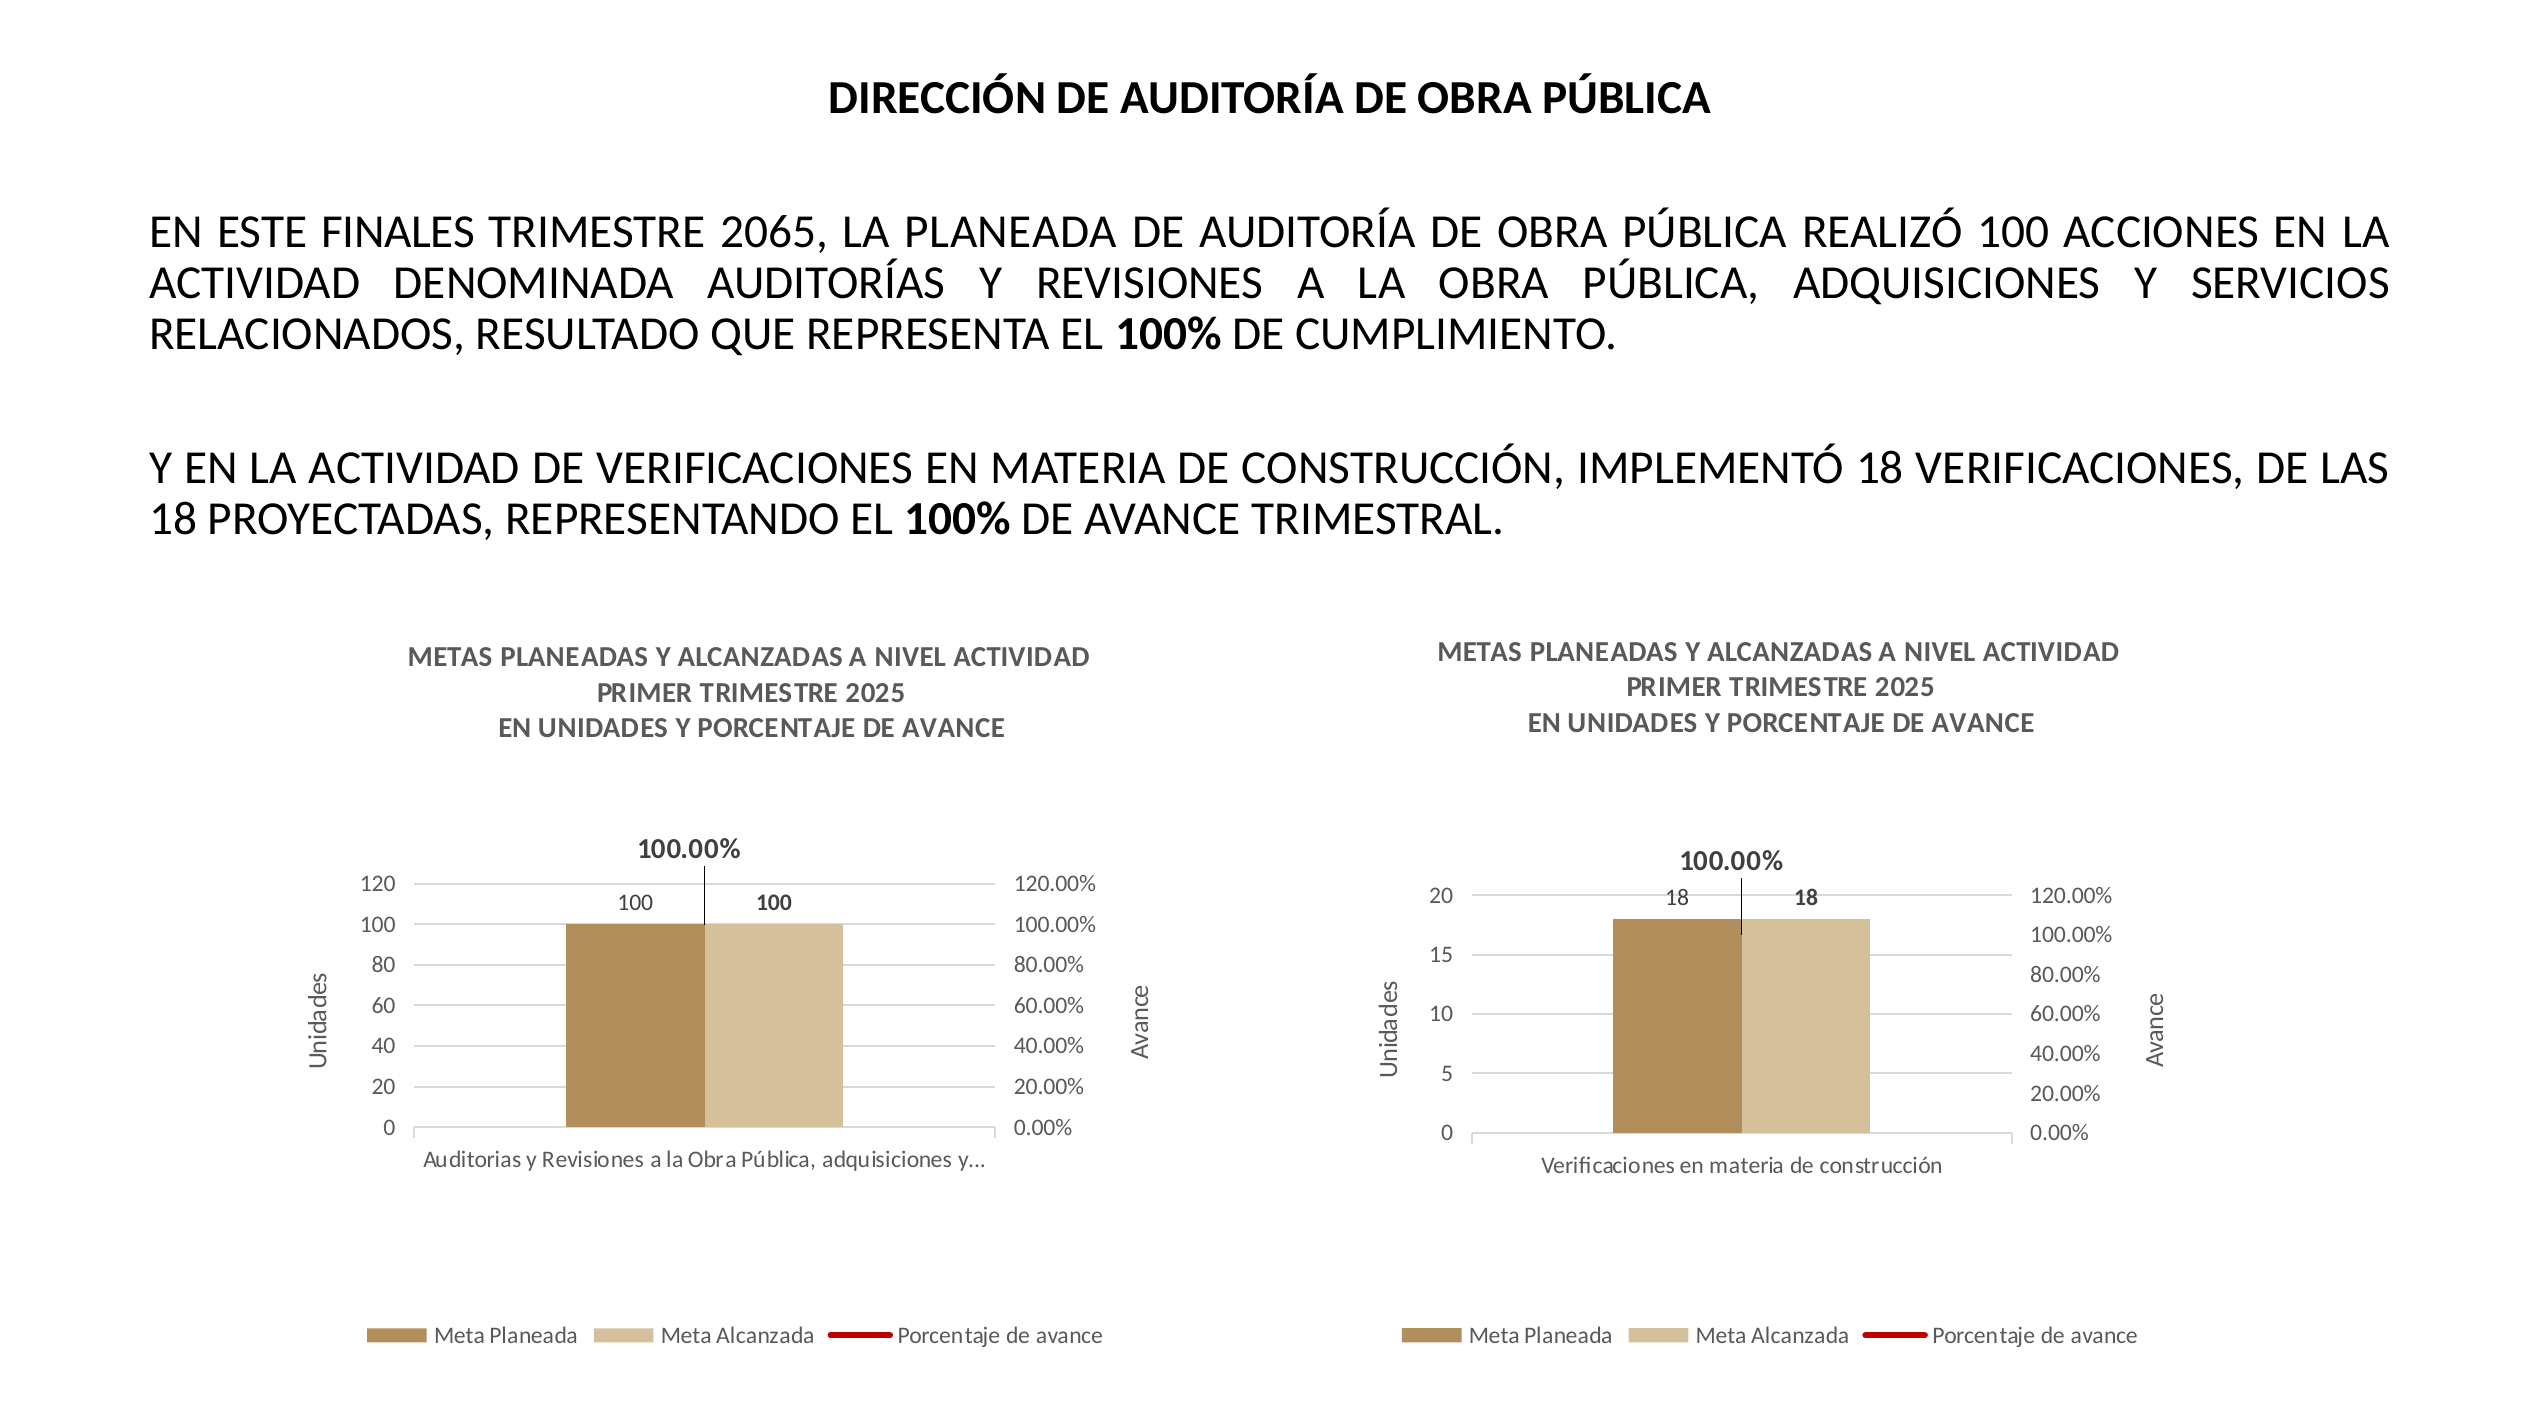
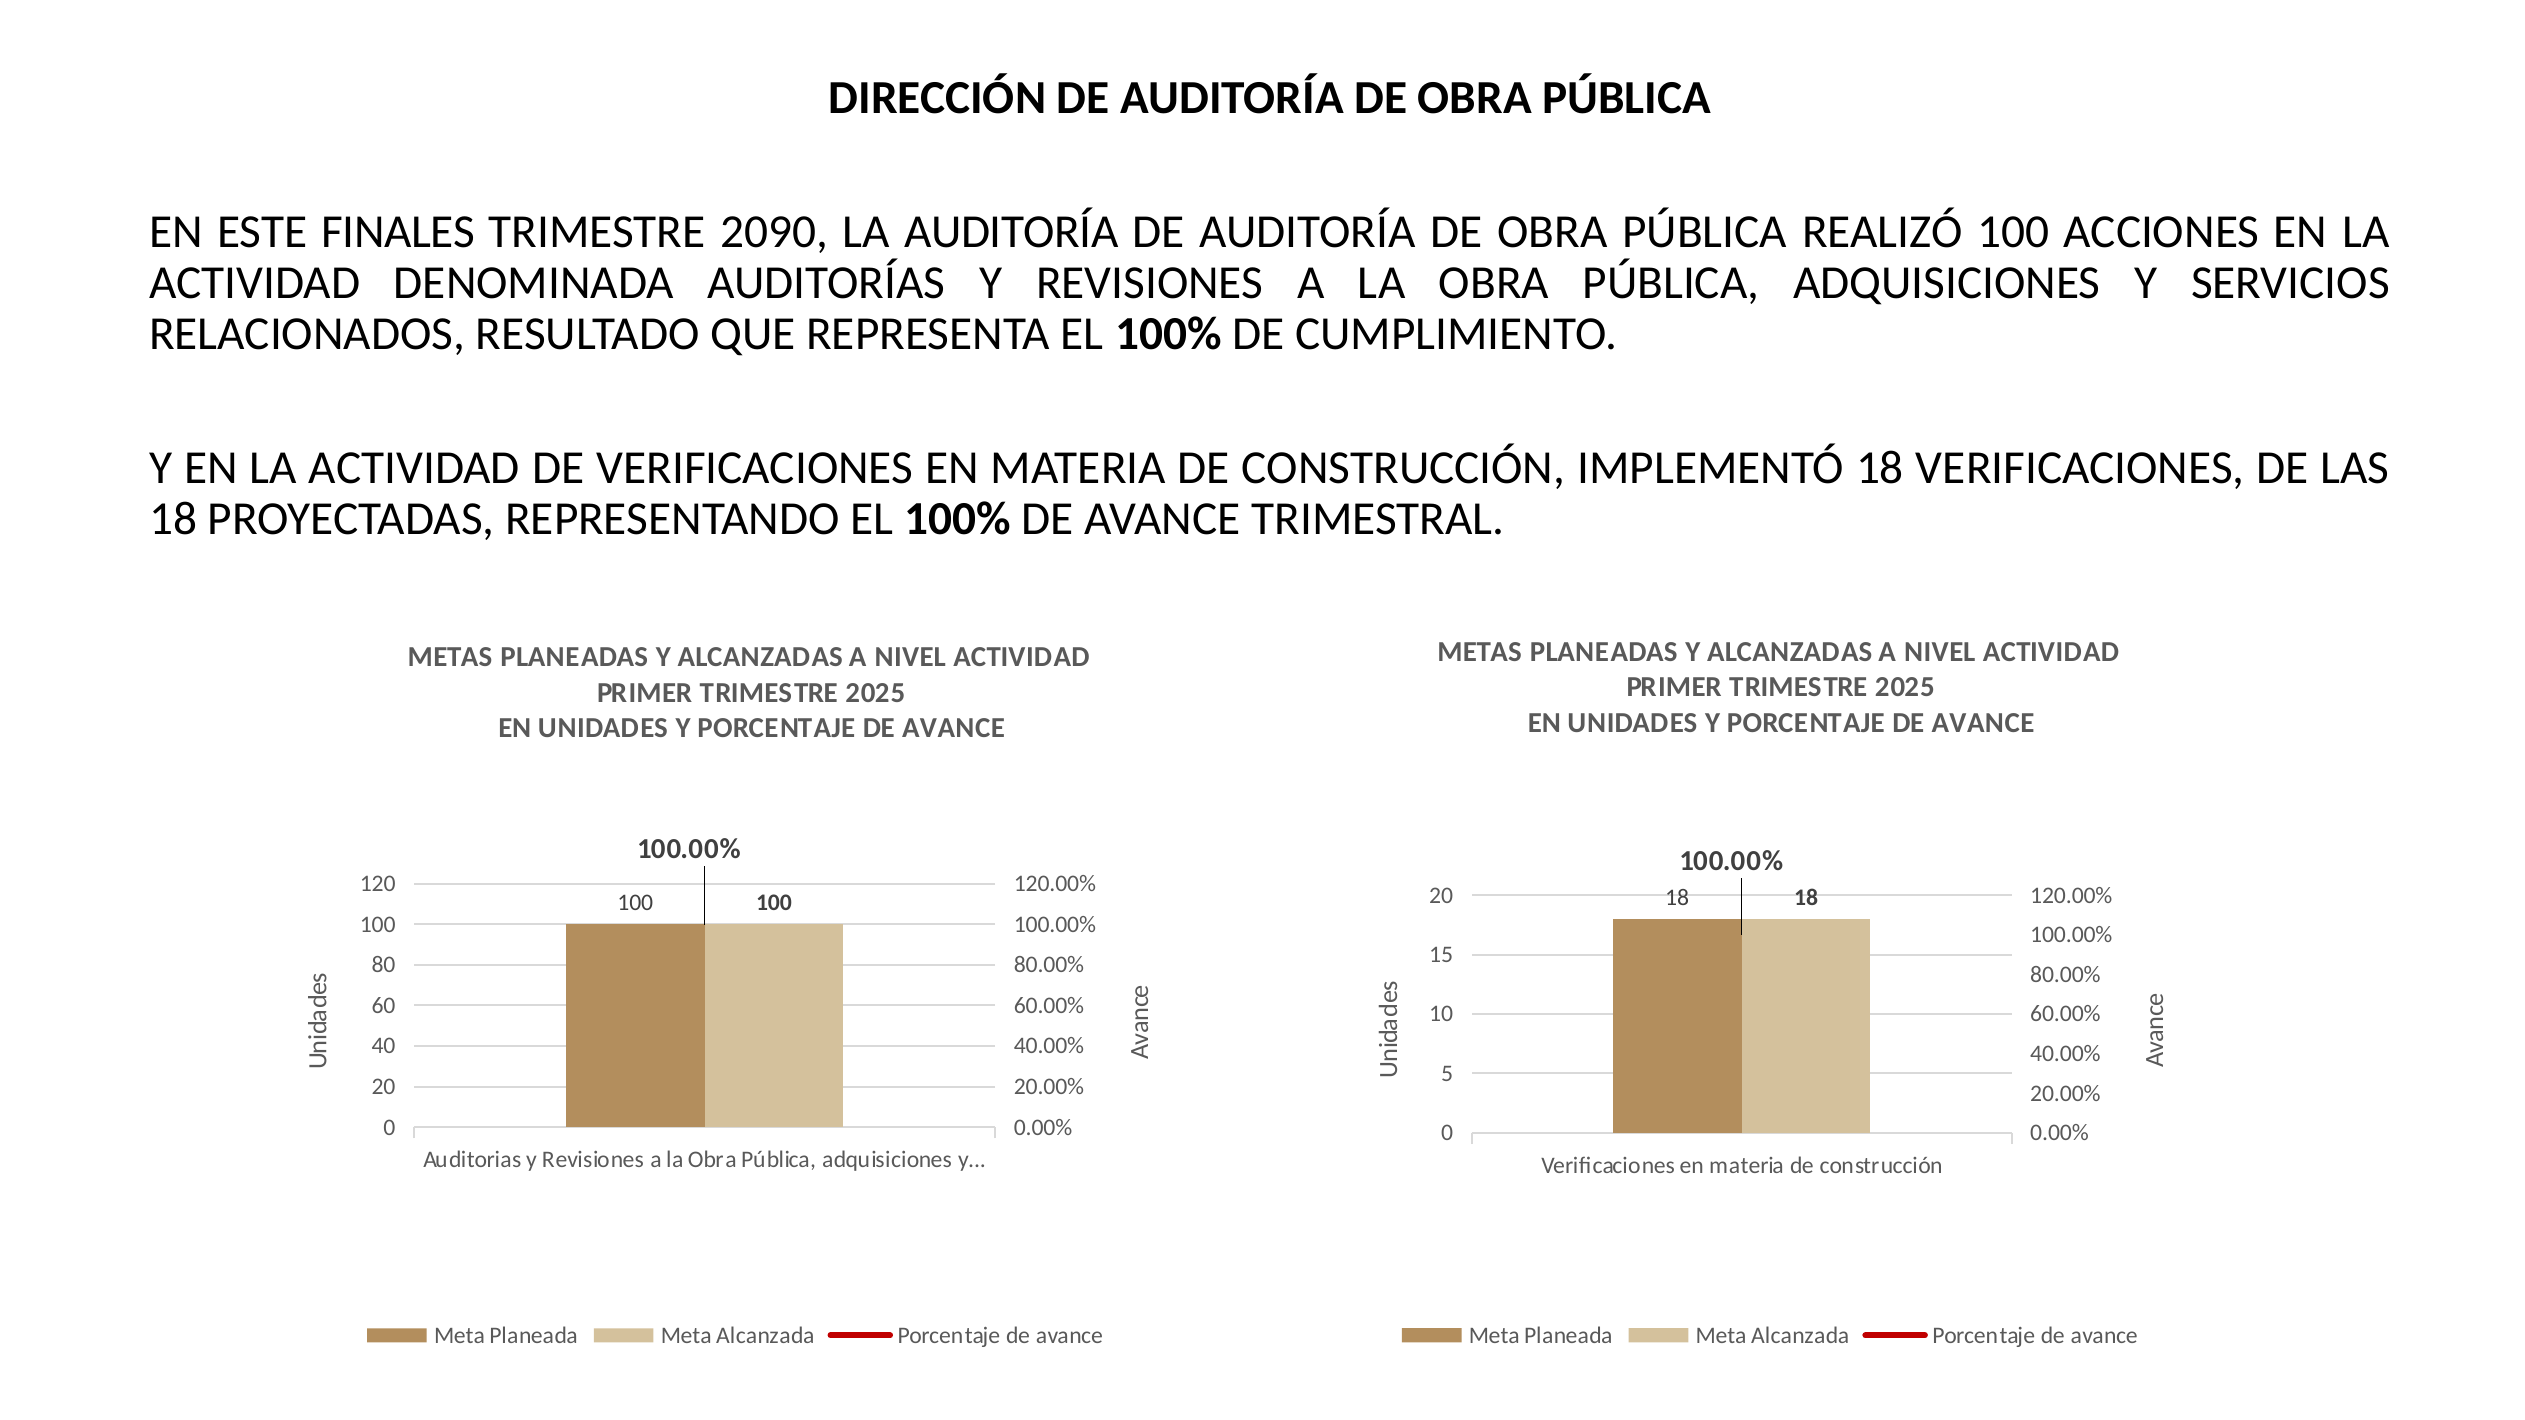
2065: 2065 -> 2090
LA PLANEADA: PLANEADA -> AUDITORÍA
